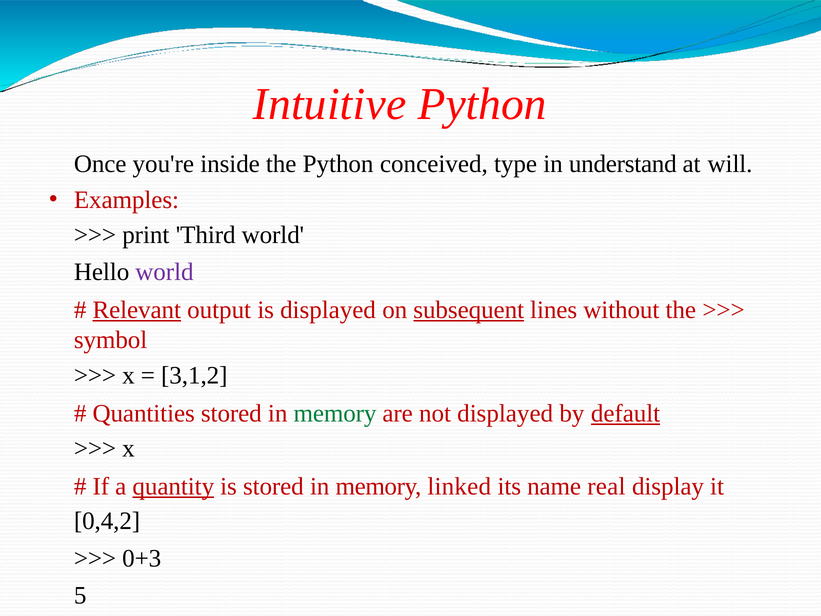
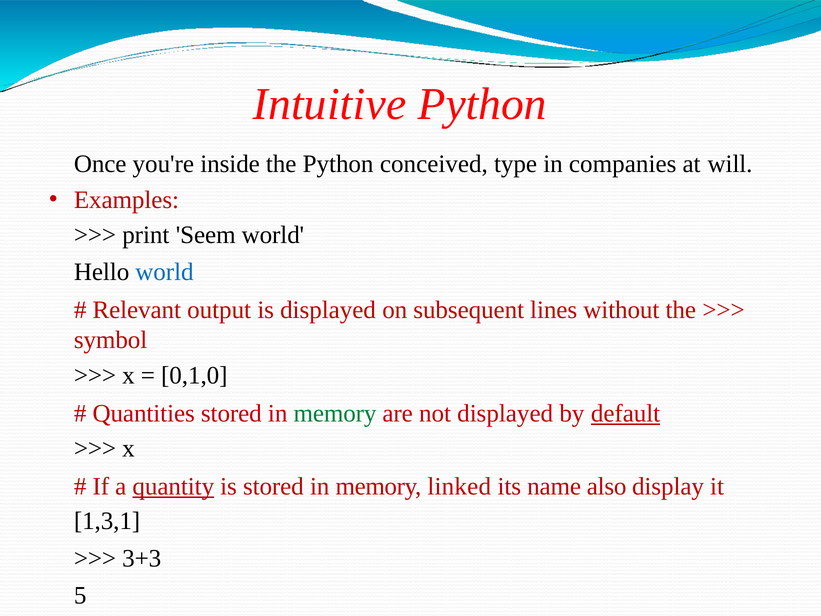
understand: understand -> companies
Third: Third -> Seem
world at (164, 272) colour: purple -> blue
Relevant underline: present -> none
subsequent underline: present -> none
3,1,2: 3,1,2 -> 0,1,0
real: real -> also
0,4,2: 0,4,2 -> 1,3,1
0+3: 0+3 -> 3+3
